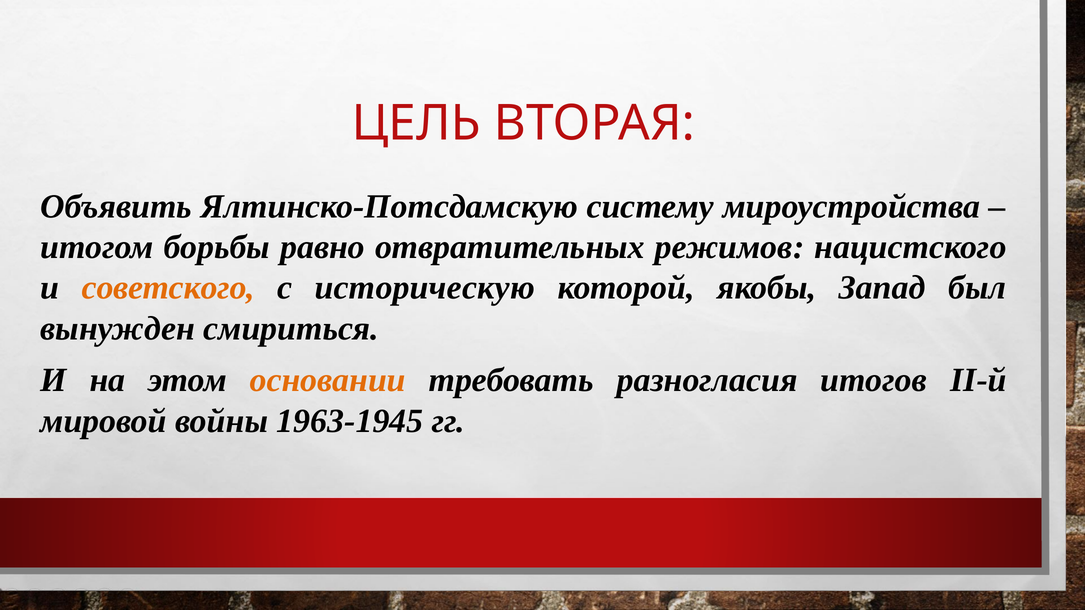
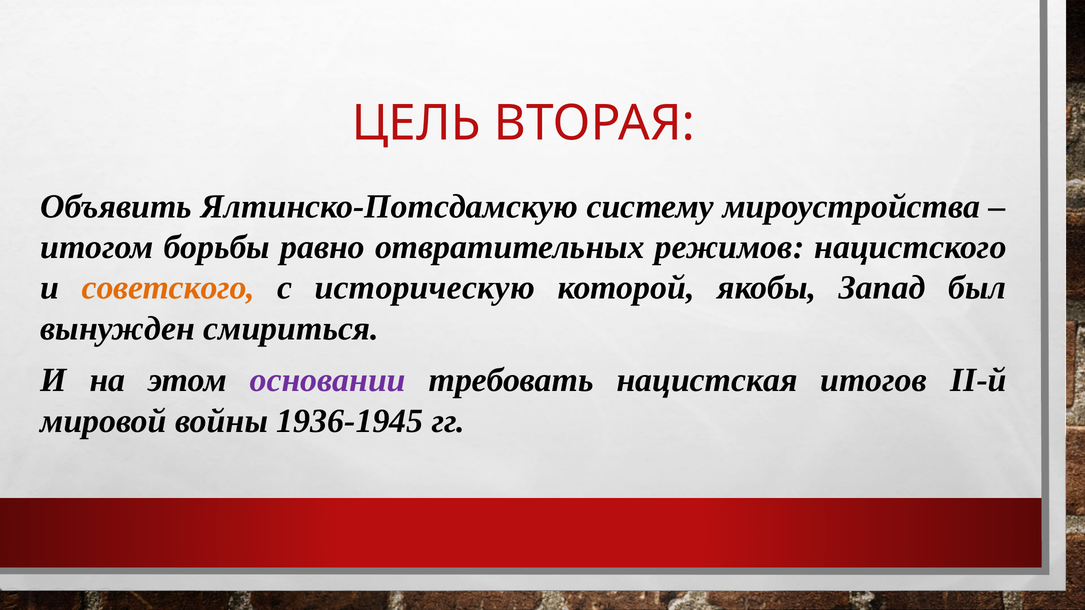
основании colour: orange -> purple
разногласия: разногласия -> нацистская
1963-1945: 1963-1945 -> 1936-1945
